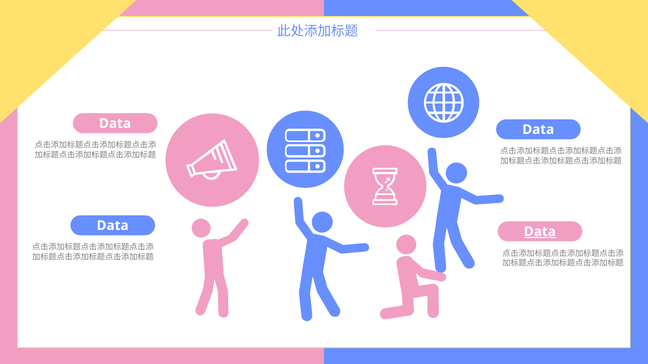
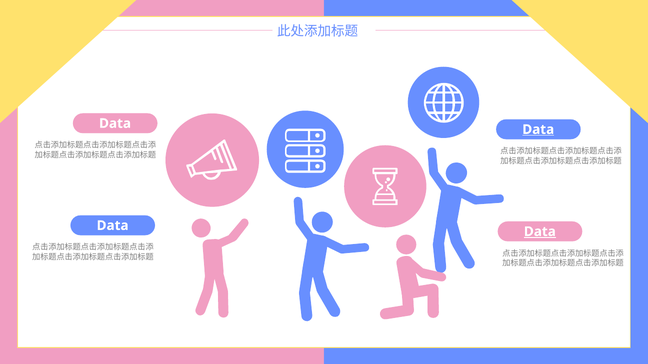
Data at (538, 130) underline: none -> present
